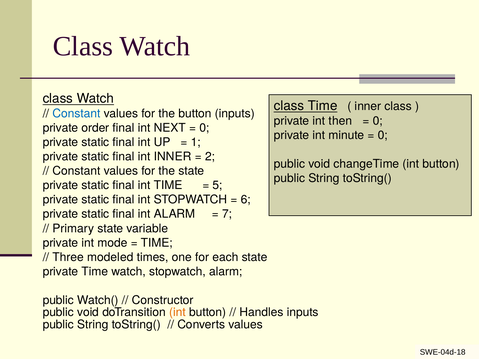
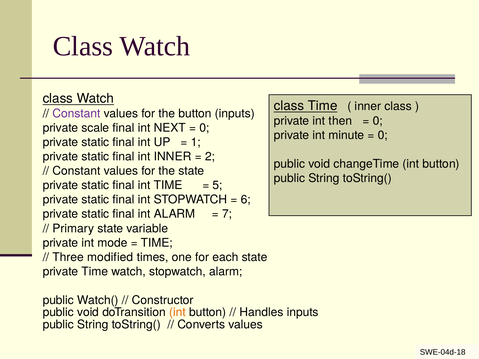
Constant at (77, 114) colour: blue -> purple
order: order -> scale
modeled: modeled -> modified
